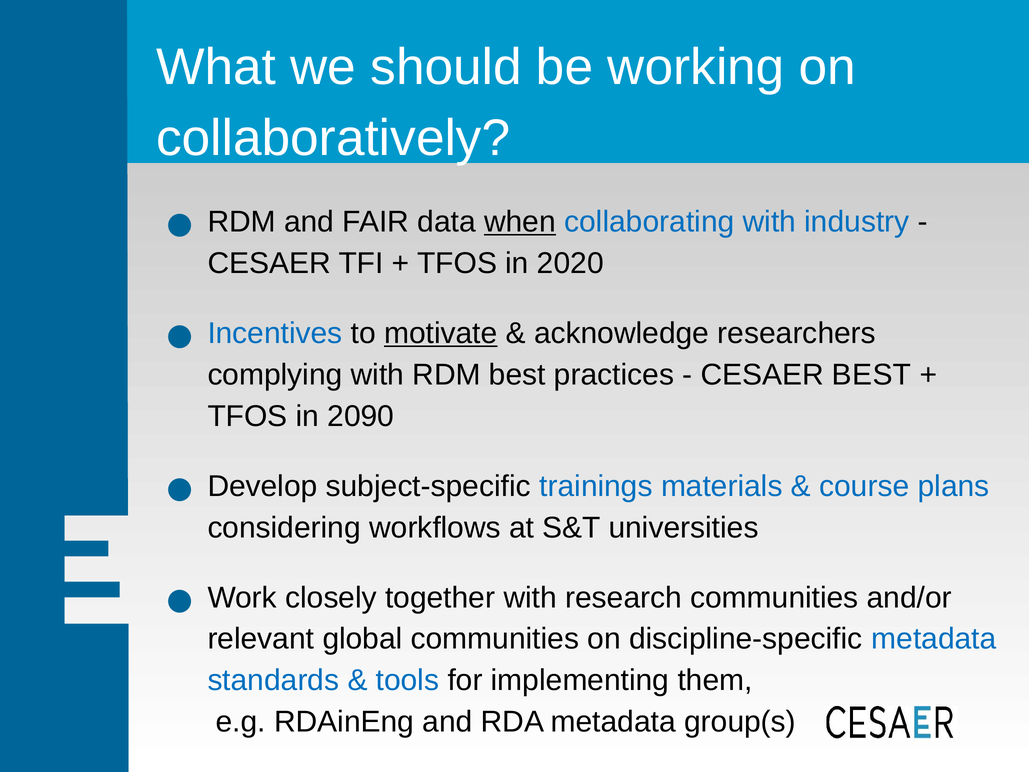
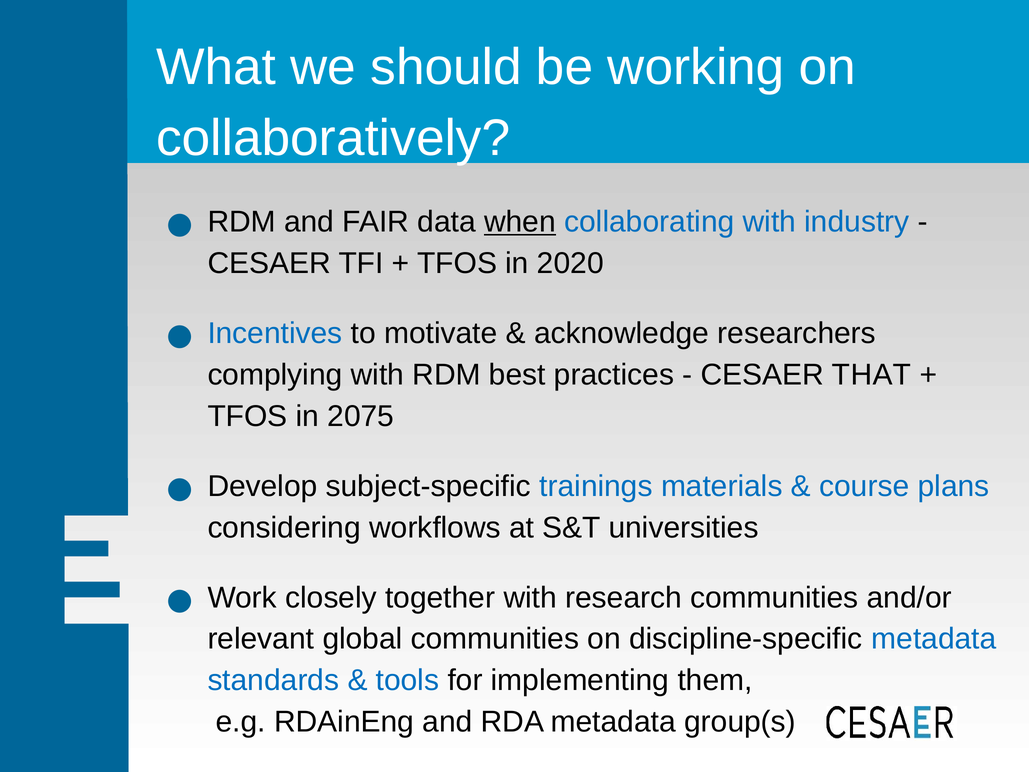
motivate underline: present -> none
CESAER BEST: BEST -> THAT
2090: 2090 -> 2075
